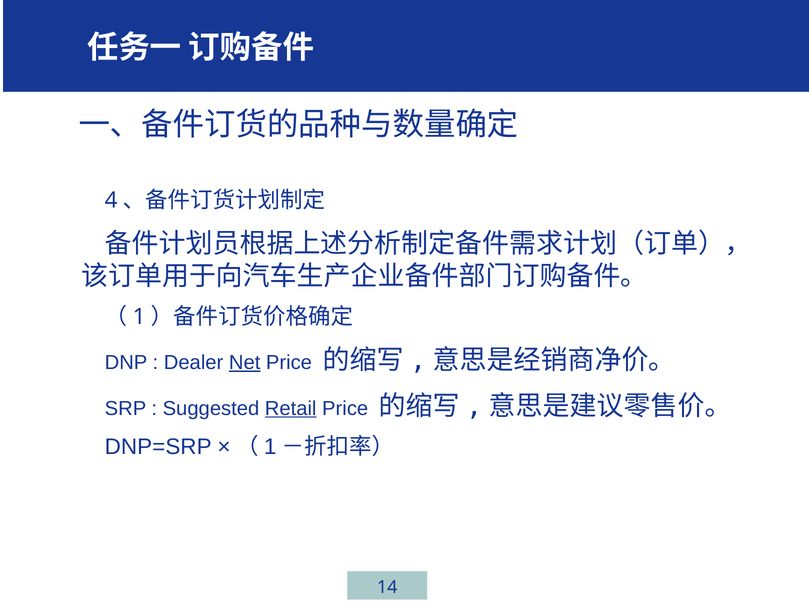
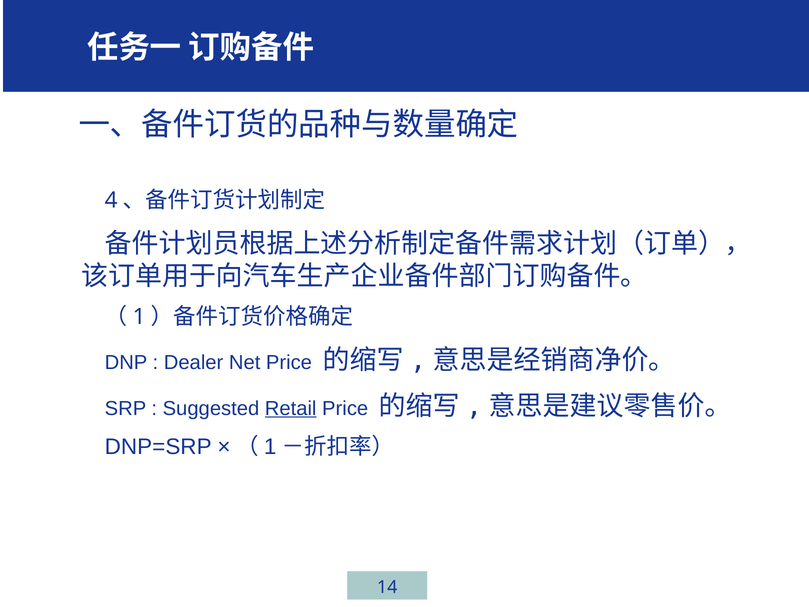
Net underline: present -> none
